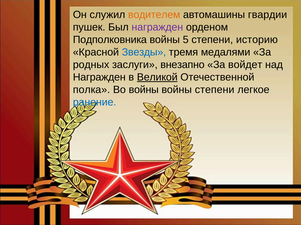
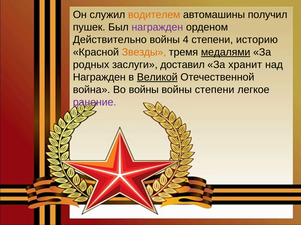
гвардии: гвардии -> получил
Подполковника: Подполковника -> Действительно
5: 5 -> 4
Звезды colour: blue -> orange
медалями underline: none -> present
внезапно: внезапно -> доставил
войдет: войдет -> хранит
полка: полка -> война
ранение colour: blue -> purple
